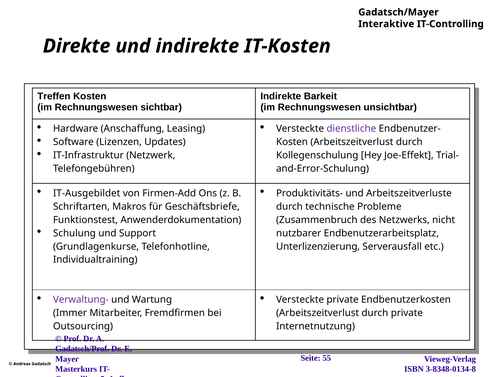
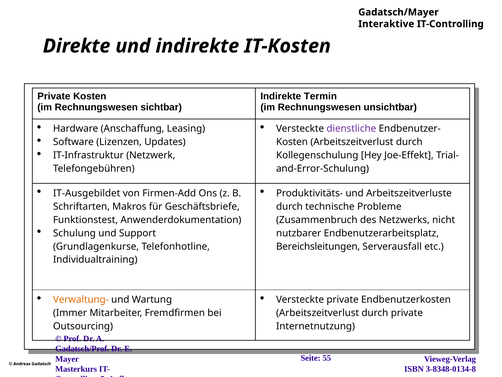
Treffen at (54, 96): Treffen -> Private
Barkeit: Barkeit -> Termin
Unterlizenzierung: Unterlizenzierung -> Bereichsleitungen
Verwaltung- colour: purple -> orange
